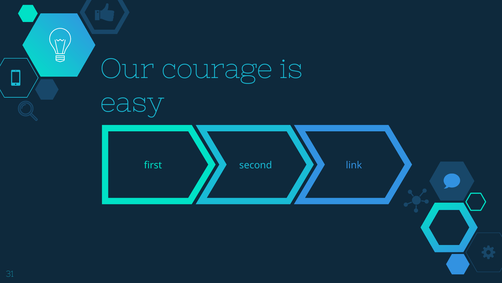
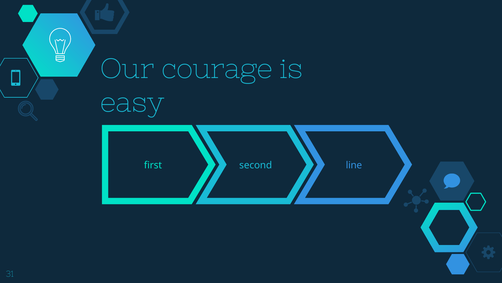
link: link -> line
